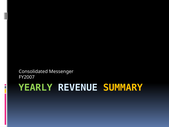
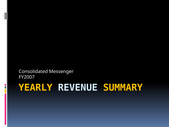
YEARLY colour: light green -> yellow
